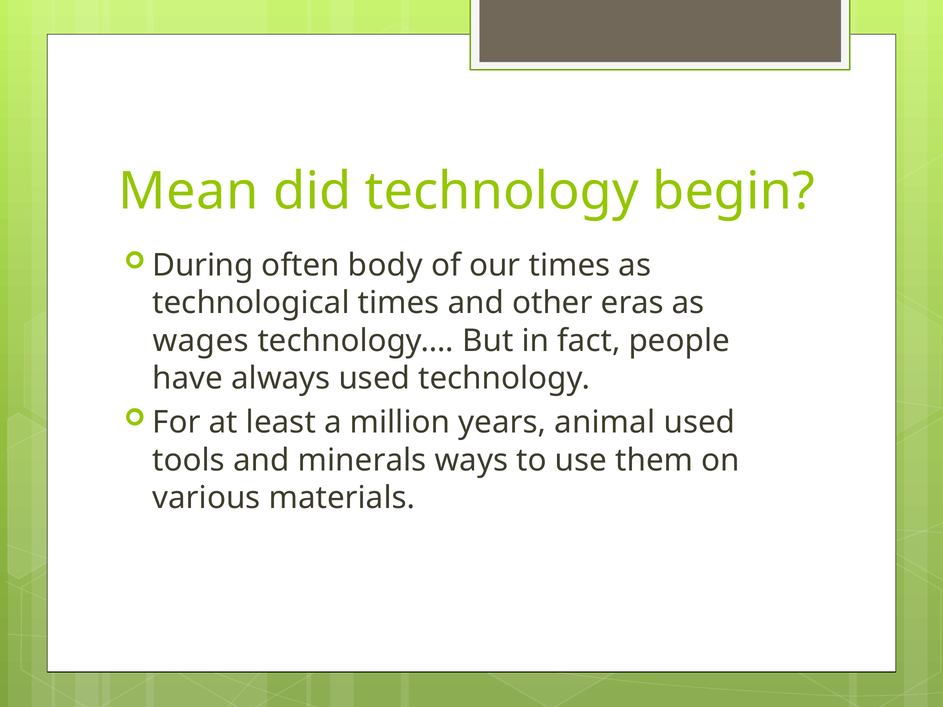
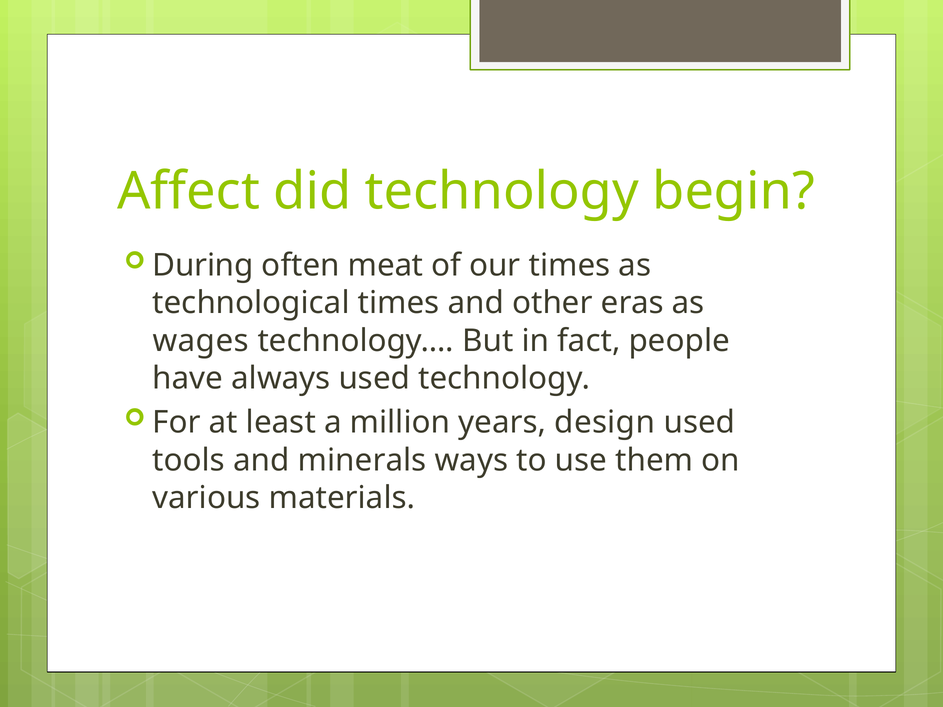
Mean: Mean -> Affect
body: body -> meat
animal: animal -> design
